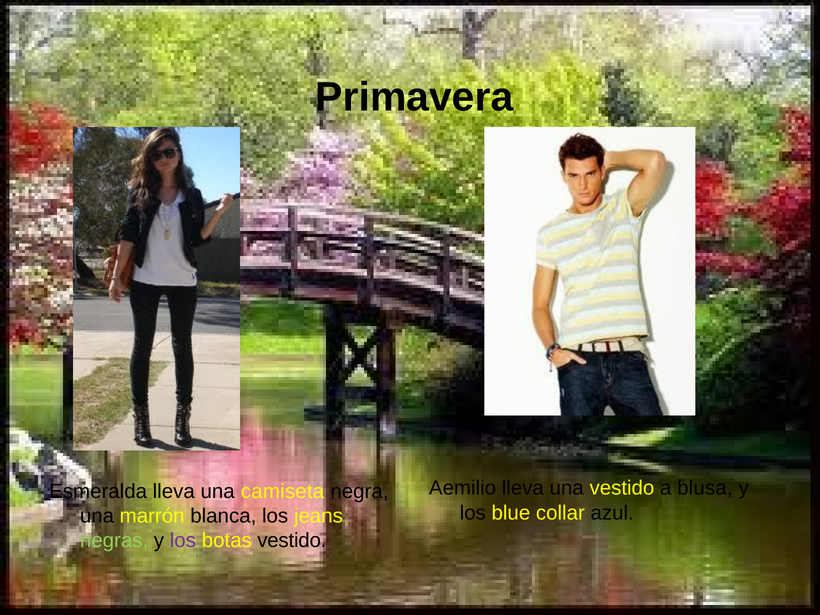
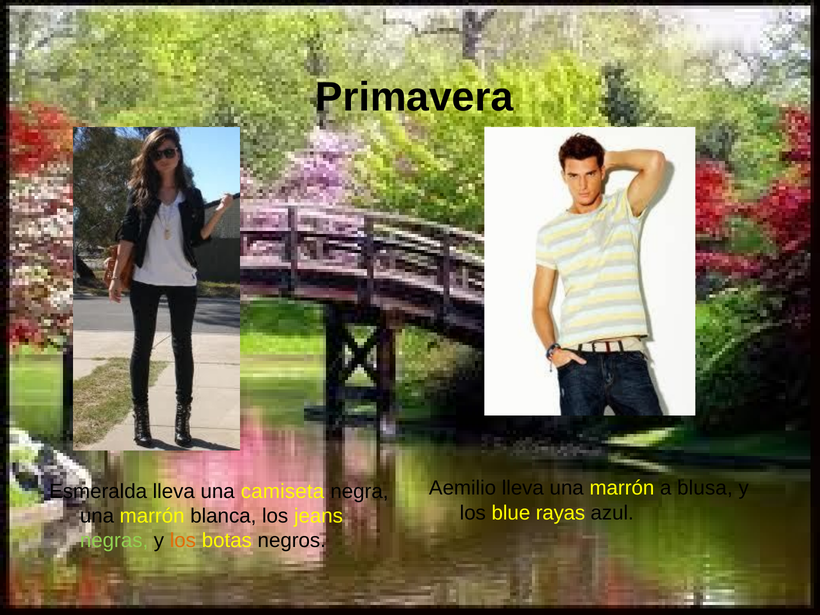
lleva una vestido: vestido -> marrón
collar: collar -> rayas
los at (183, 541) colour: purple -> orange
botas vestido: vestido -> negros
